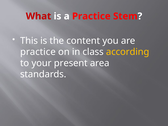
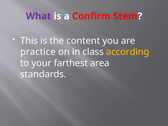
What colour: red -> purple
a Practice: Practice -> Confirm
present: present -> farthest
